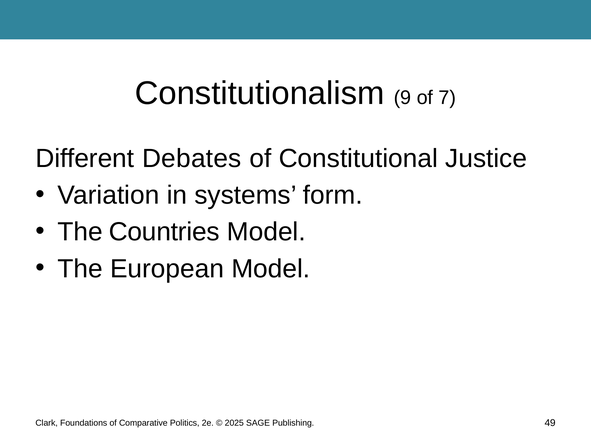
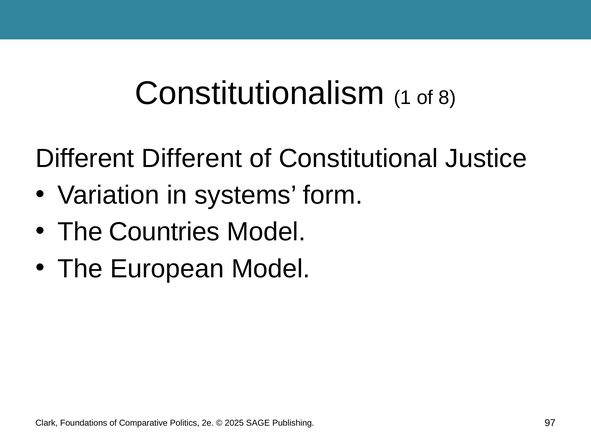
9: 9 -> 1
7: 7 -> 8
Different Debates: Debates -> Different
49: 49 -> 97
